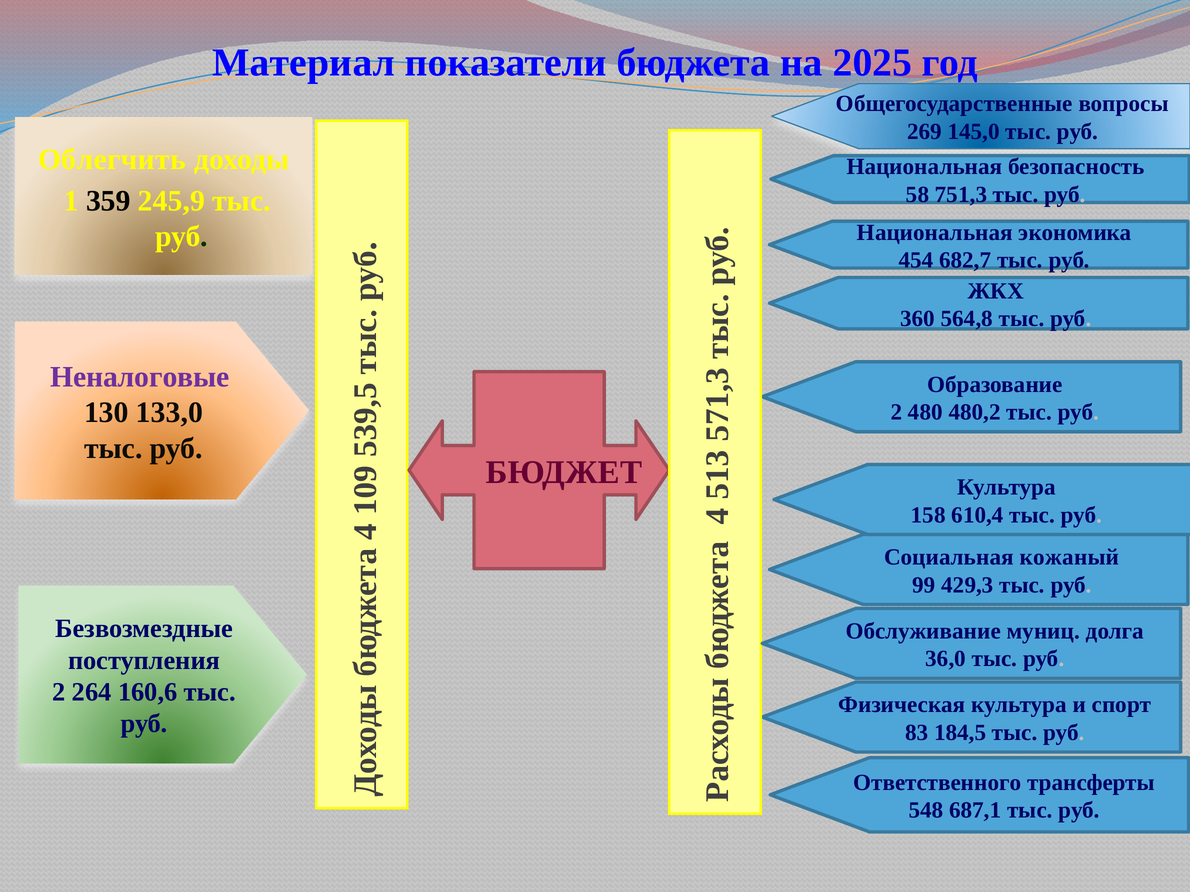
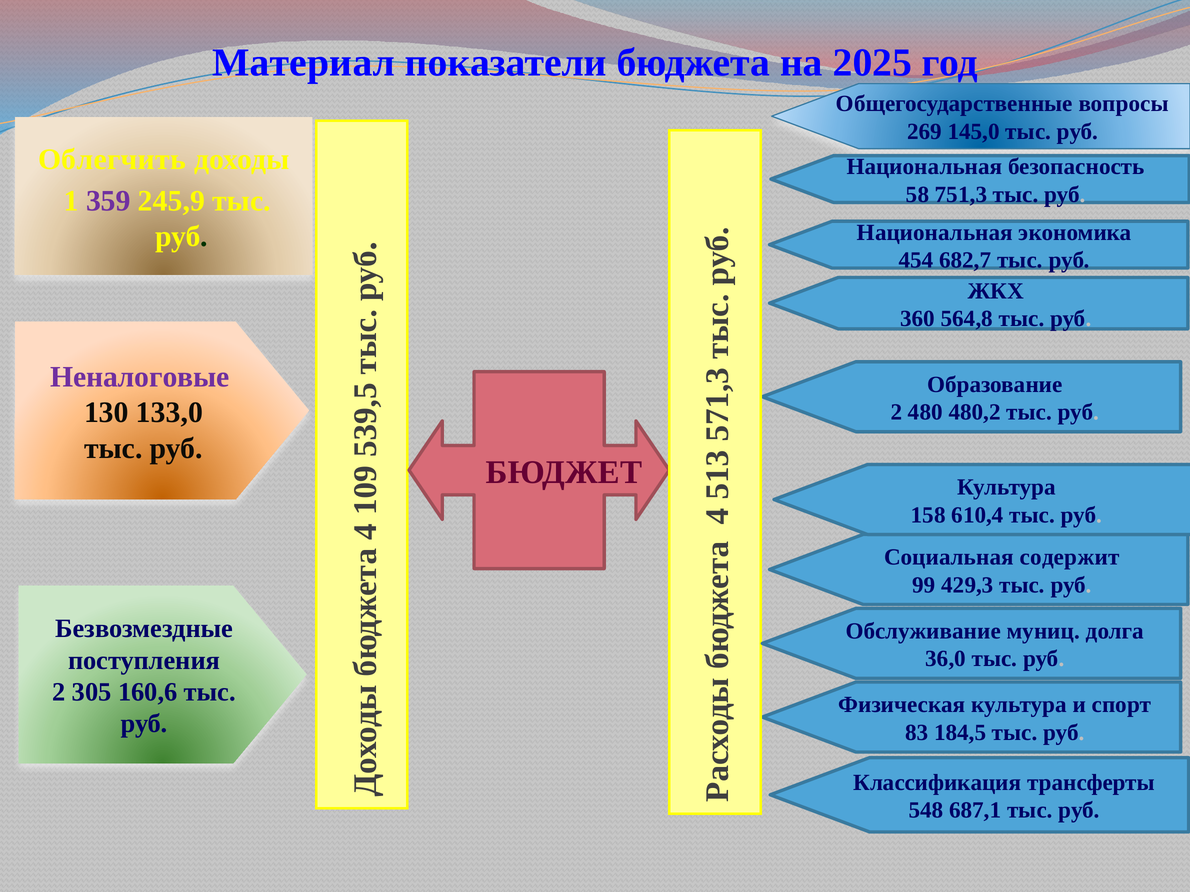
359 colour: black -> purple
кожаный: кожаный -> содержит
264: 264 -> 305
Ответственного: Ответственного -> Классификация
